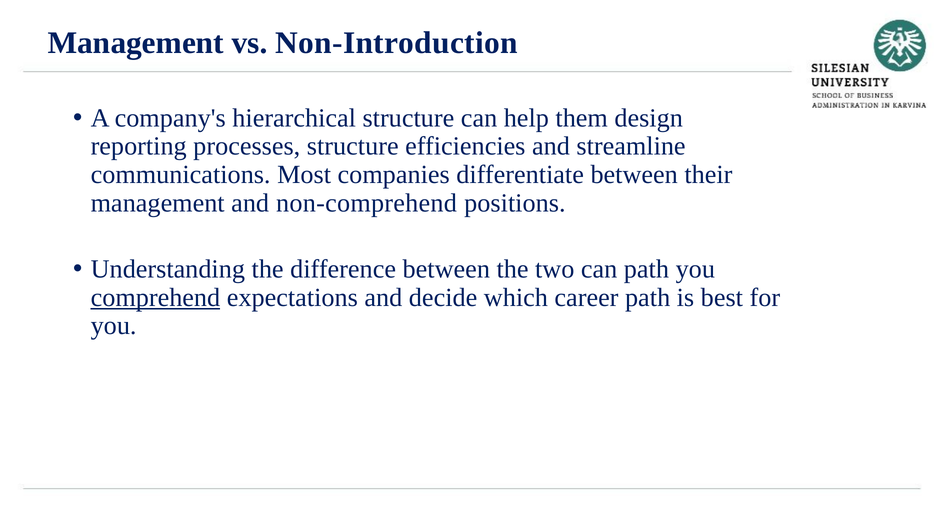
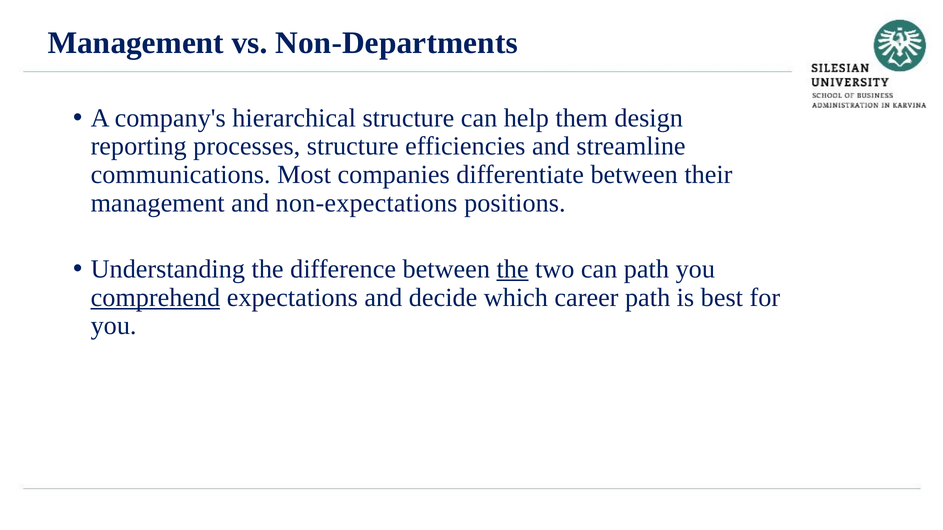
Non-Introduction: Non-Introduction -> Non-Departments
non-comprehend: non-comprehend -> non-expectations
the at (513, 269) underline: none -> present
